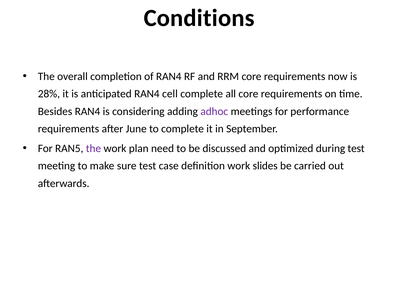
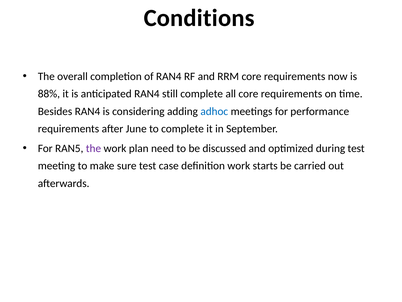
28%: 28% -> 88%
cell: cell -> still
adhoc colour: purple -> blue
slides: slides -> starts
